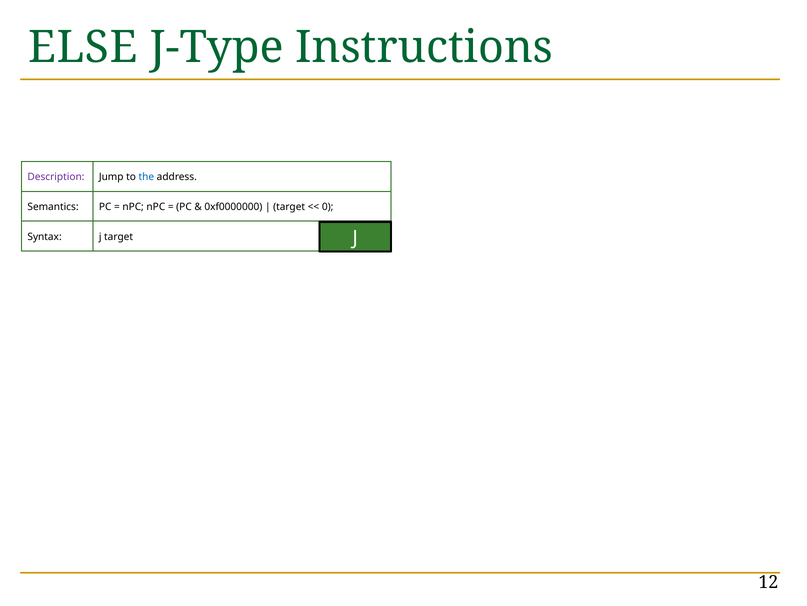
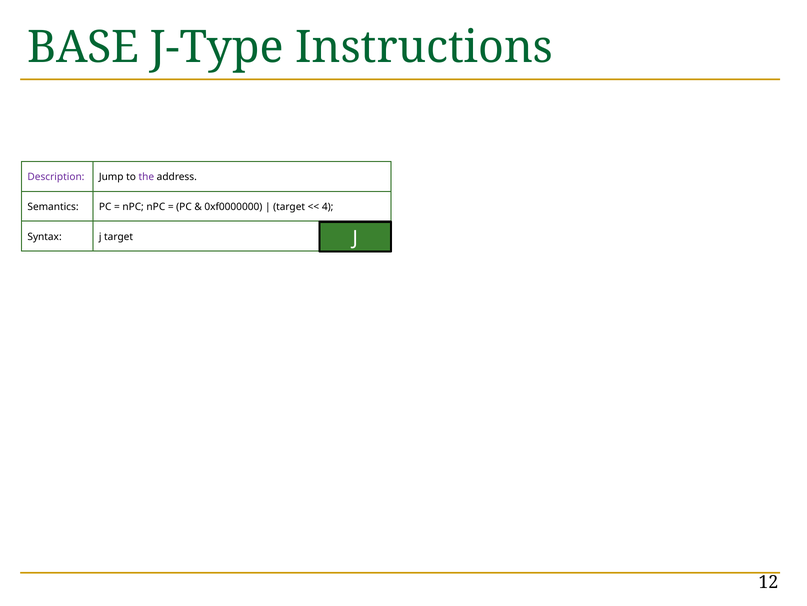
ELSE: ELSE -> BASE
the colour: blue -> purple
0: 0 -> 4
